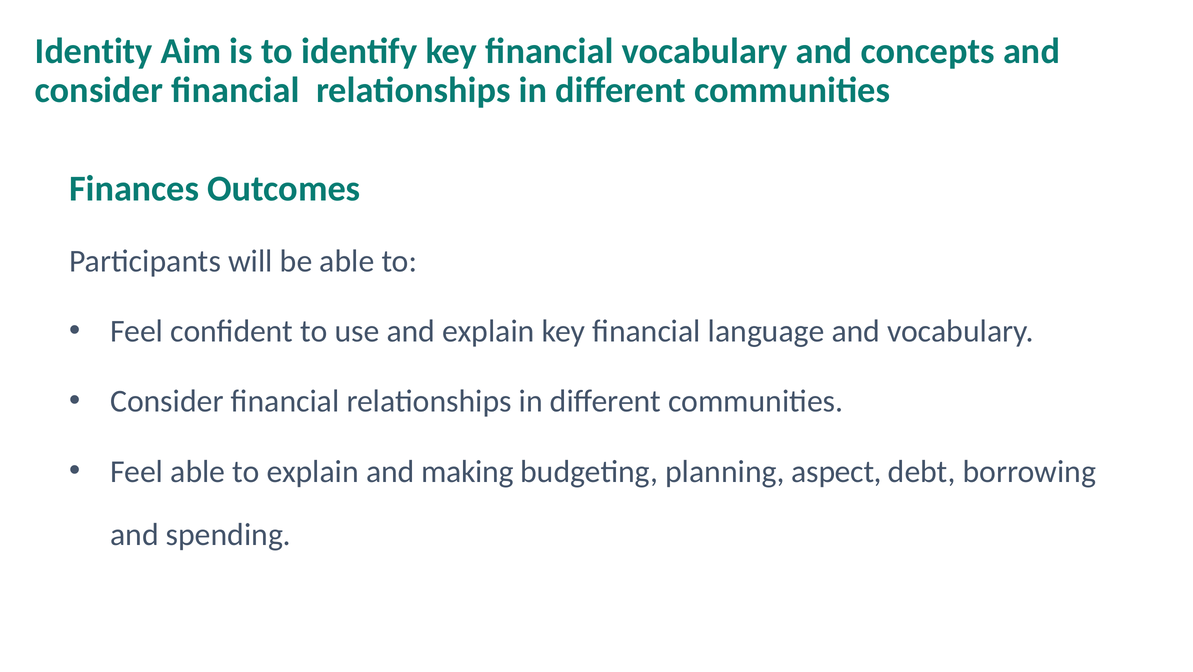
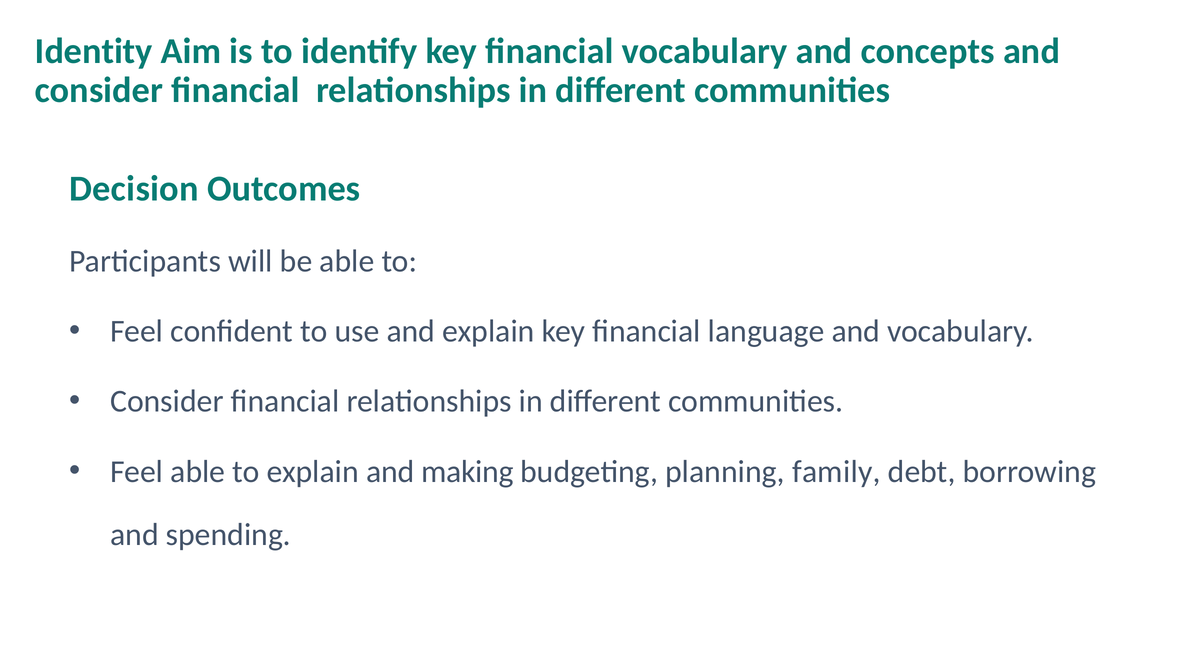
Finances: Finances -> Decision
aspect: aspect -> family
